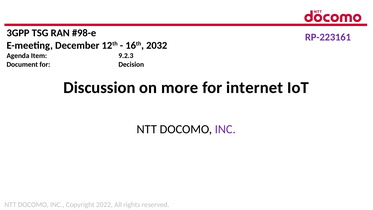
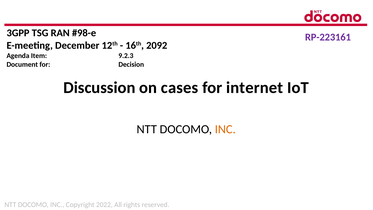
2032: 2032 -> 2092
more: more -> cases
INC at (225, 129) colour: purple -> orange
